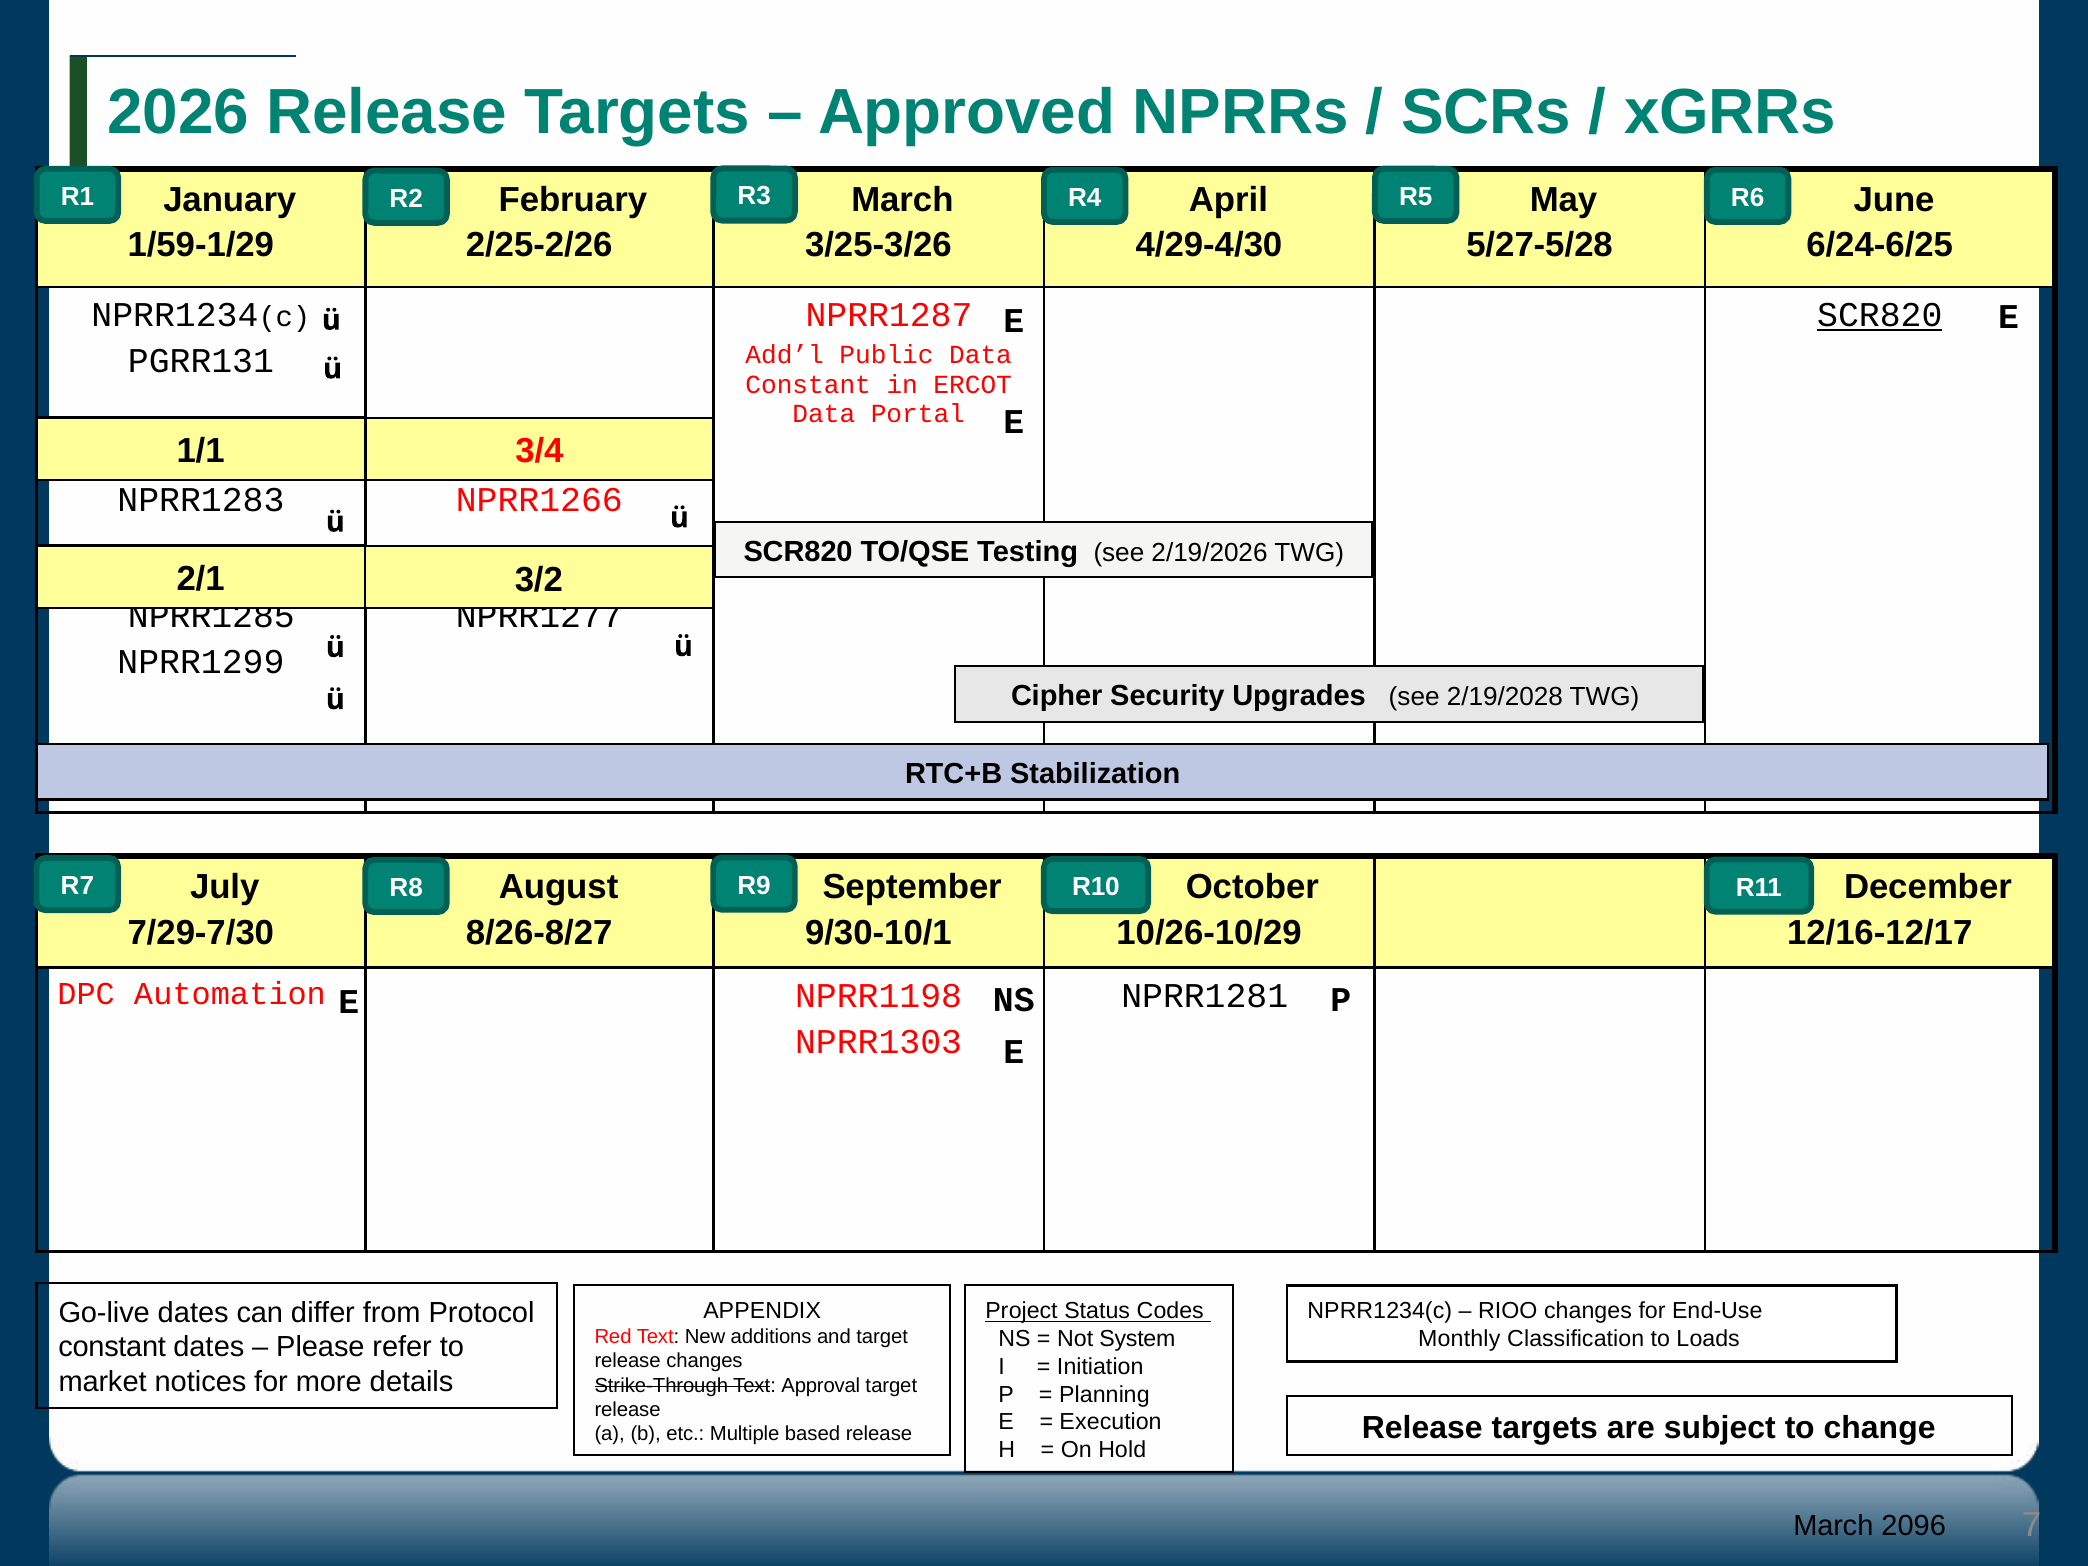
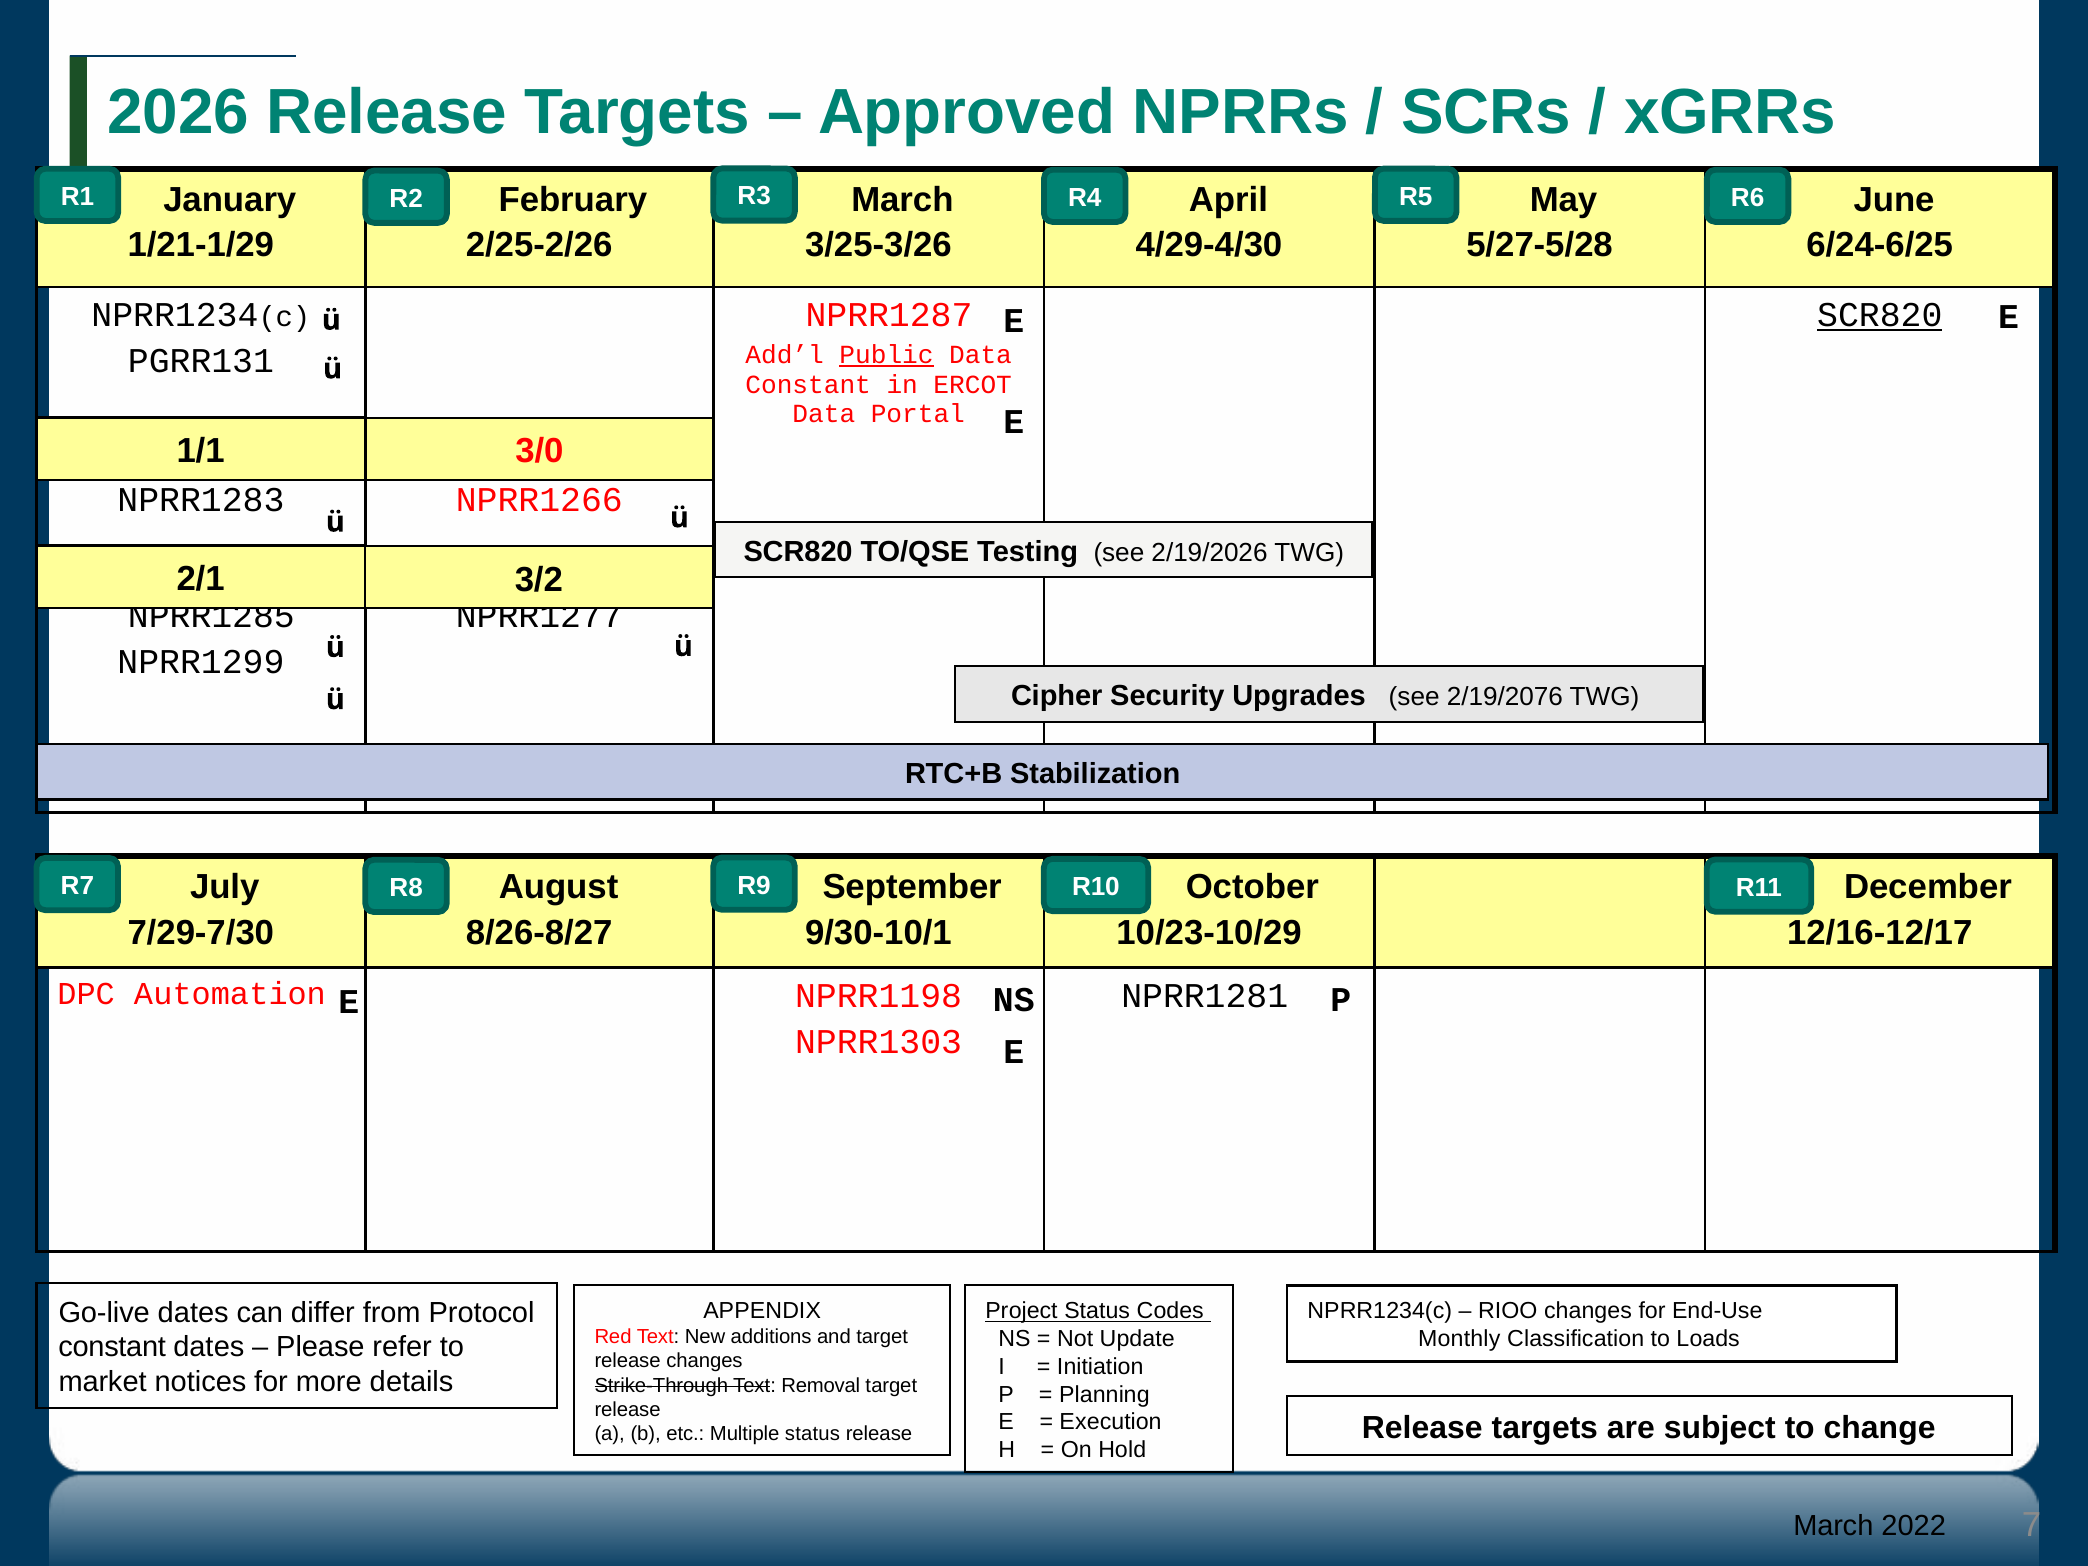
1/59-1/29: 1/59-1/29 -> 1/21-1/29
Public underline: none -> present
3/4: 3/4 -> 3/0
2/19/2028: 2/19/2028 -> 2/19/2076
10/26-10/29: 10/26-10/29 -> 10/23-10/29
System: System -> Update
Approval: Approval -> Removal
Multiple based: based -> status
2096: 2096 -> 2022
